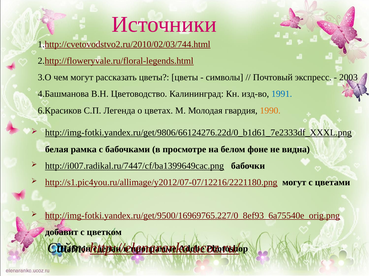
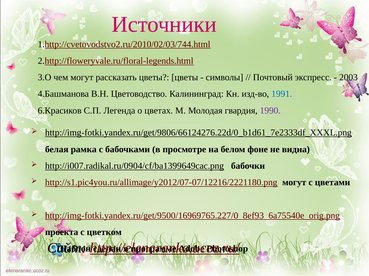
1990 colour: orange -> purple
http://i007.radikal.ru/7447/cf/ba1399649cac.png: http://i007.radikal.ru/7447/cf/ba1399649cac.png -> http://i007.radikal.ru/0904/cf/ba1399649cac.png
добавит: добавит -> проекта
